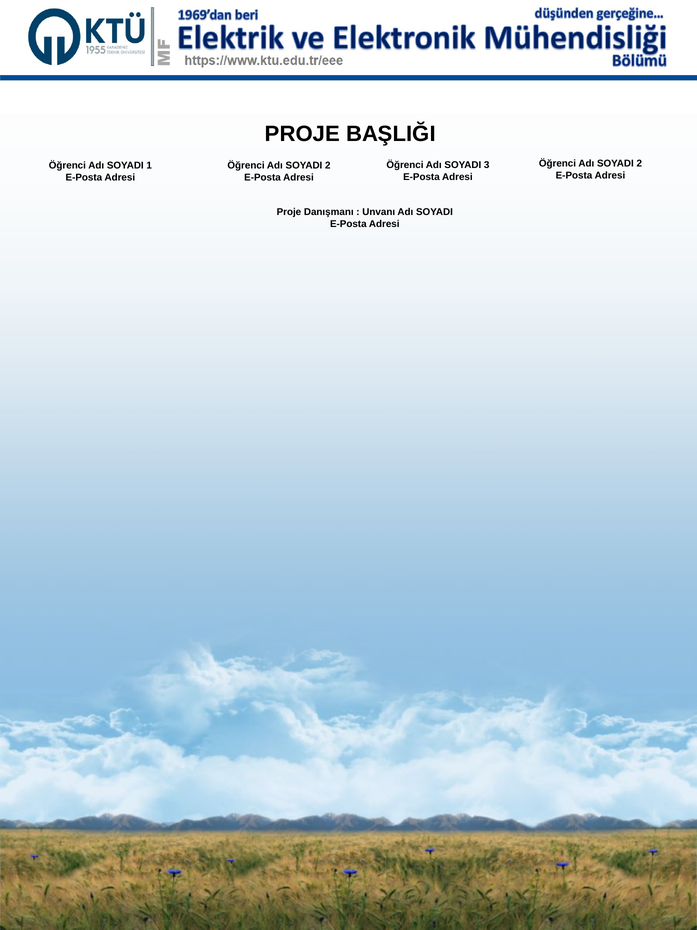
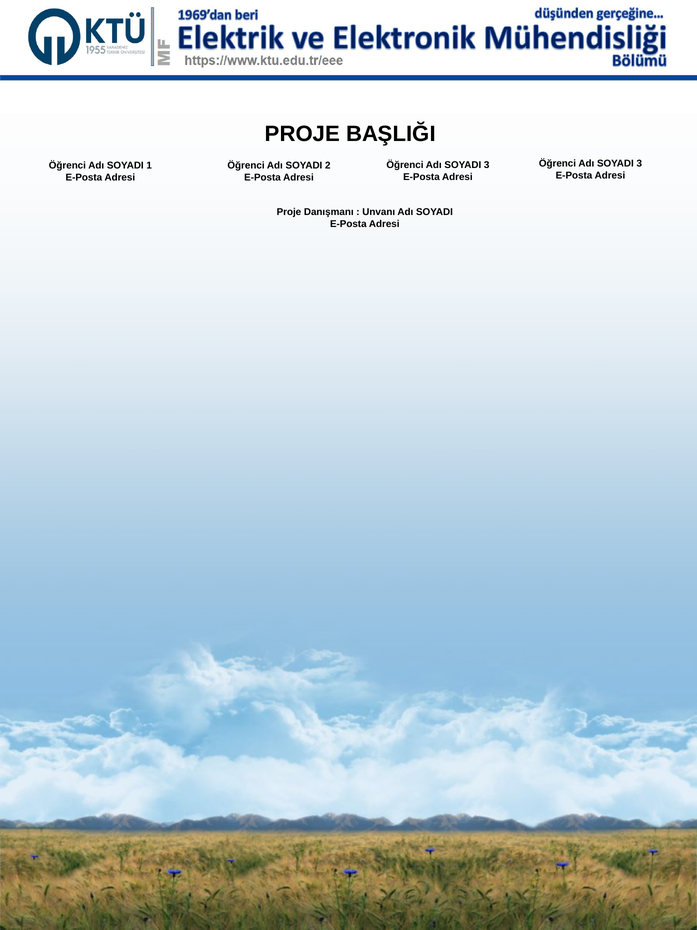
2 at (639, 163): 2 -> 3
